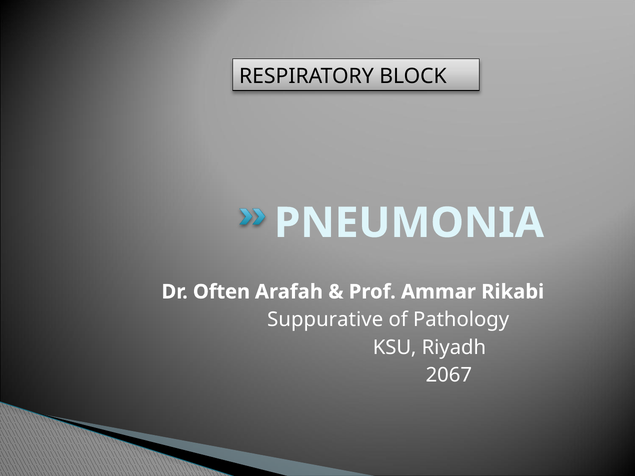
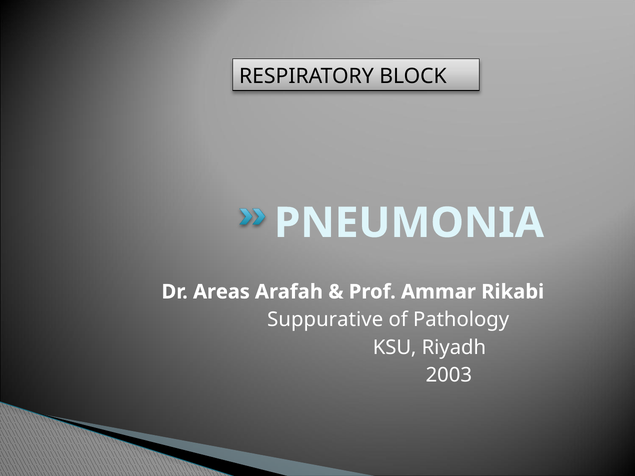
Often: Often -> Areas
2067: 2067 -> 2003
